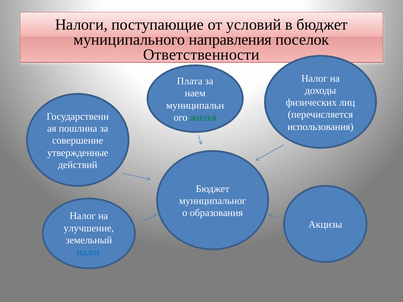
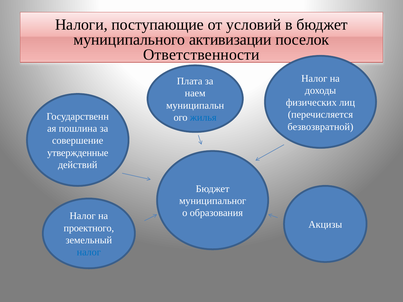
направления: направления -> активизации
жилья colour: green -> blue
использования: использования -> безвозвратной
улучшение: улучшение -> проектного
